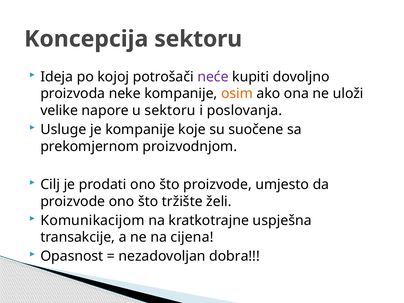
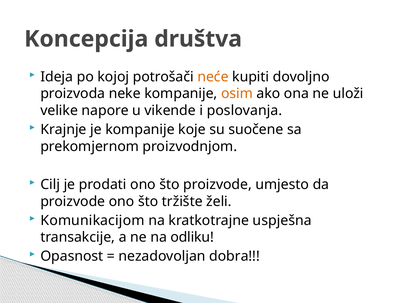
Koncepcija sektoru: sektoru -> društva
neće colour: purple -> orange
u sektoru: sektoru -> vikende
Usluge: Usluge -> Krajnje
cijena: cijena -> odliku
